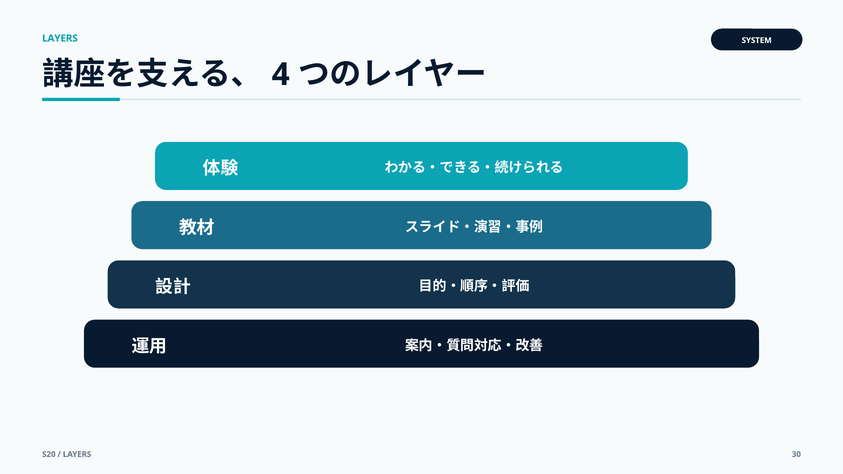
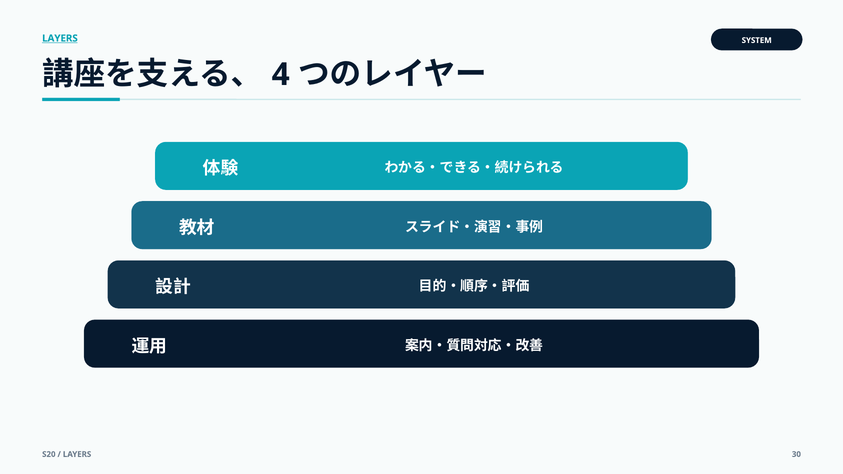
LAYERS at (60, 38) underline: none -> present
